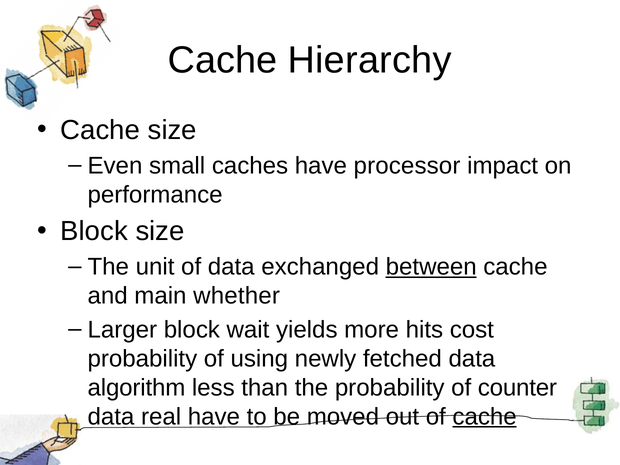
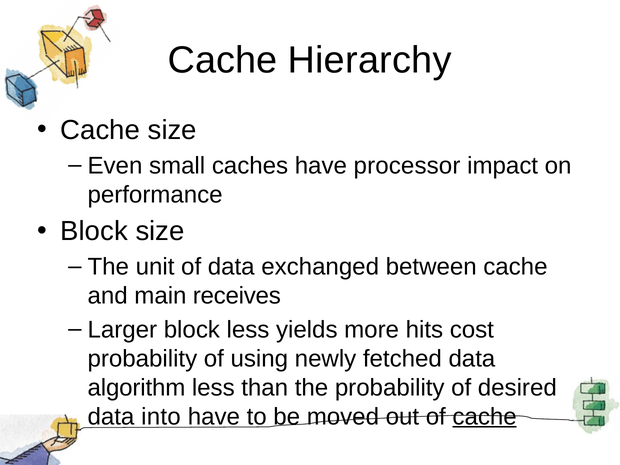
between underline: present -> none
whether: whether -> receives
block wait: wait -> less
counter: counter -> desired
real: real -> into
